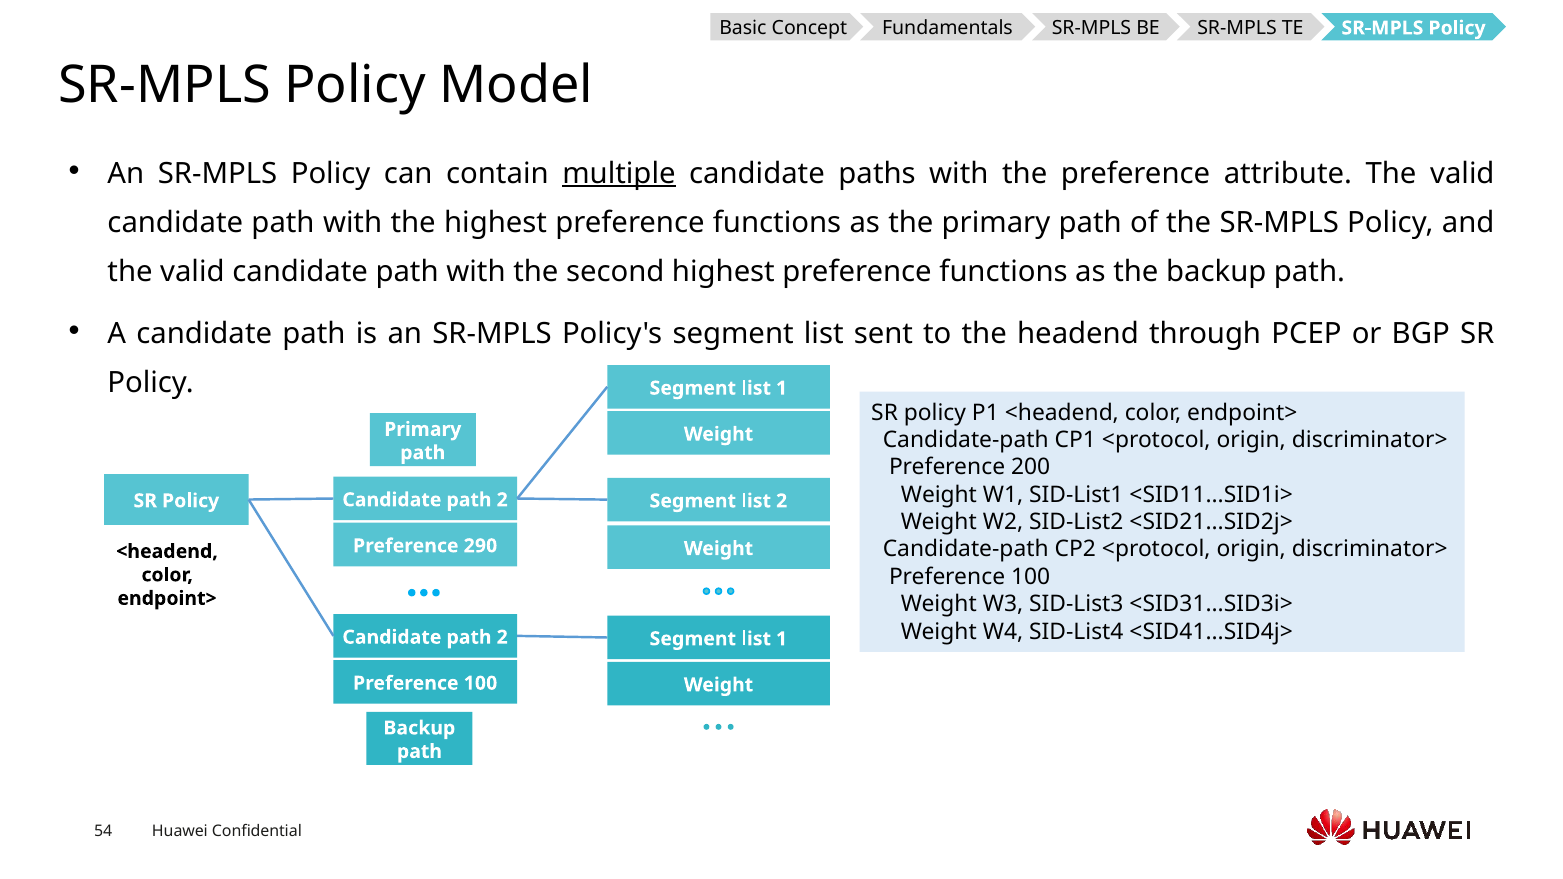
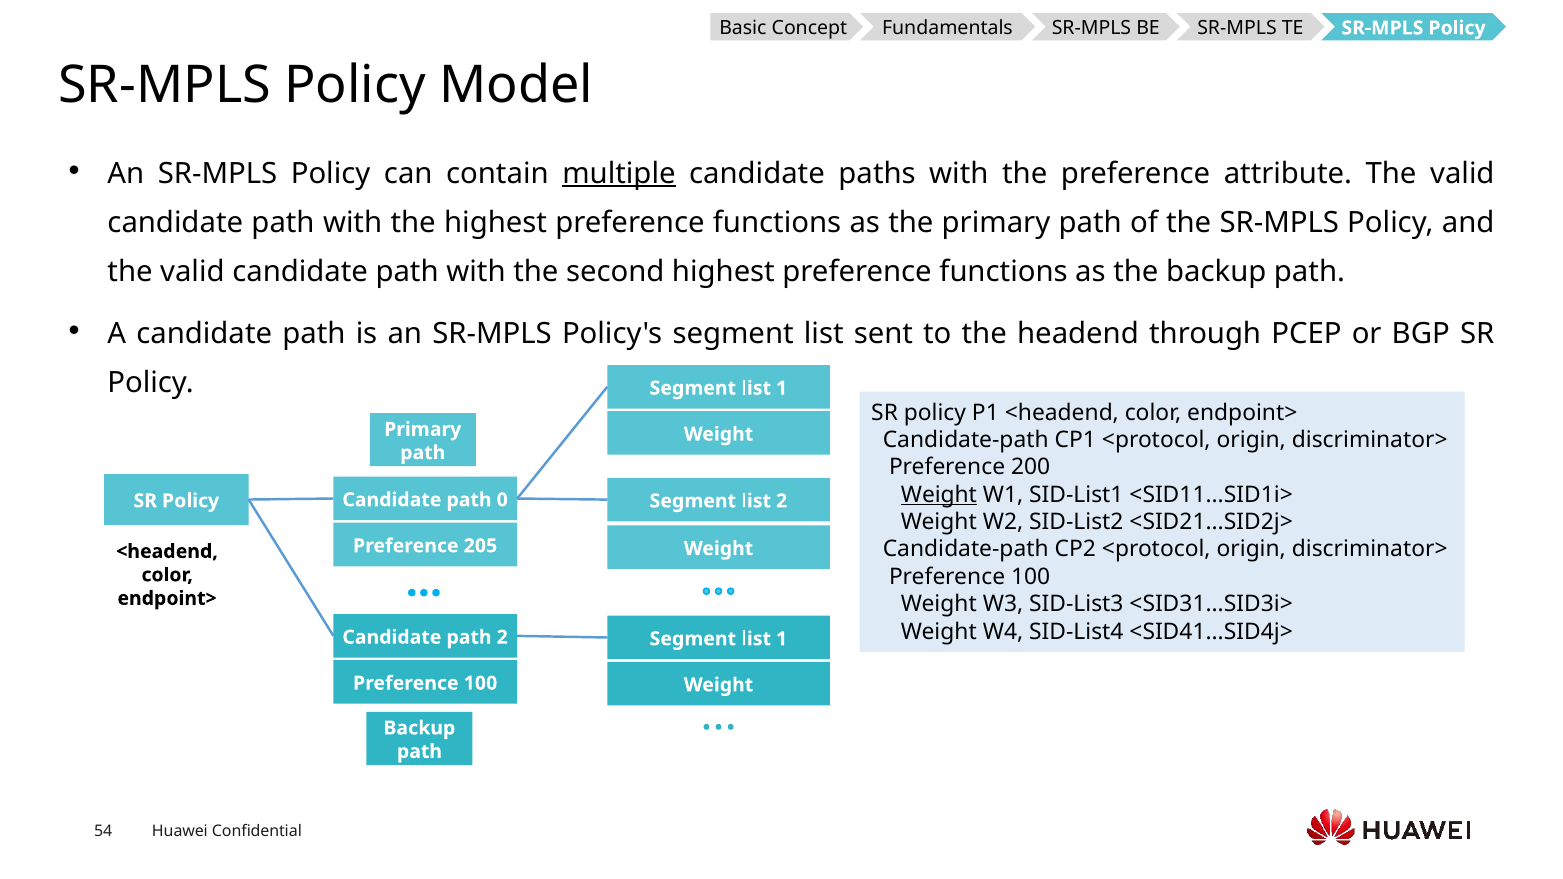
Weight at (939, 495) underline: none -> present
Policy Candidate path 2: 2 -> 0
290: 290 -> 205
